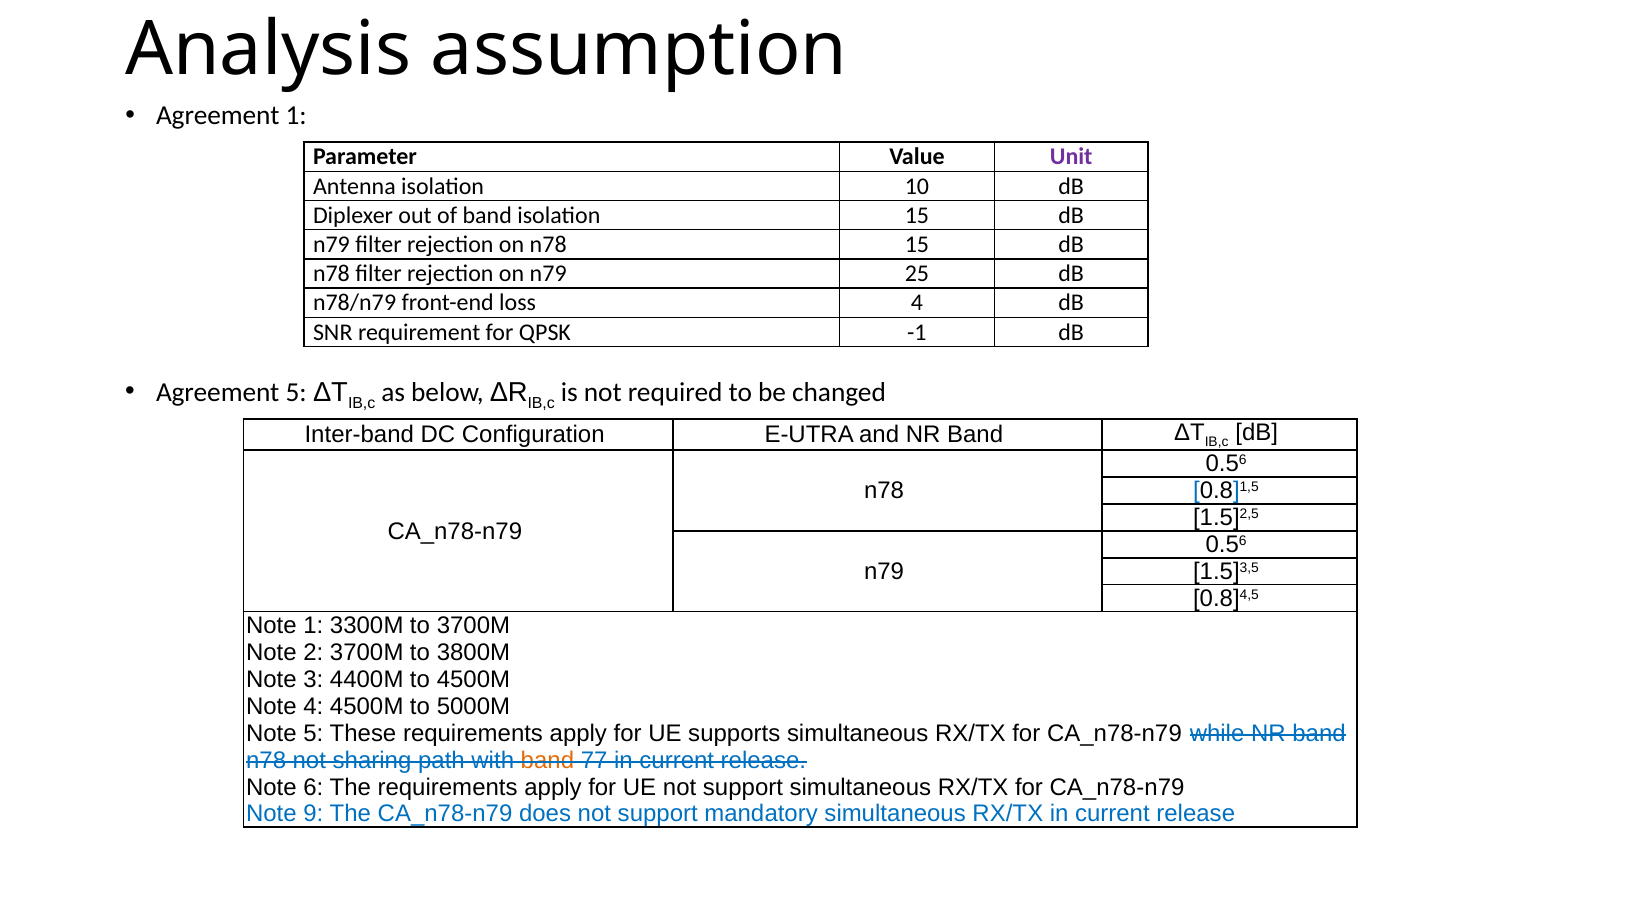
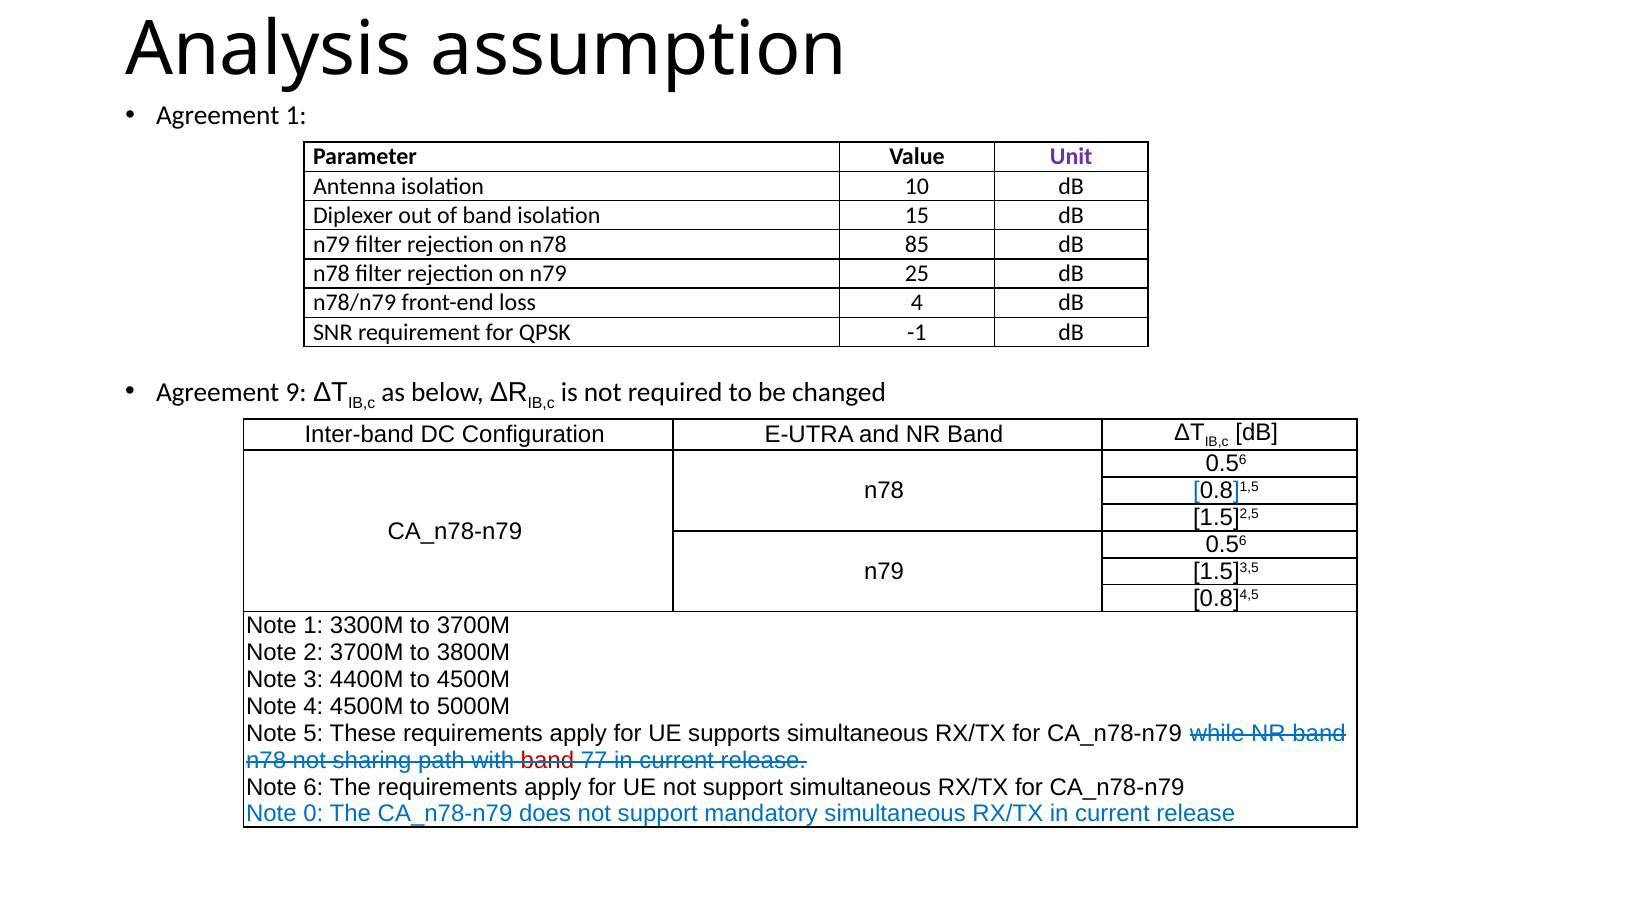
n78 15: 15 -> 85
Agreement 5: 5 -> 9
band at (547, 760) colour: orange -> red
9: 9 -> 0
